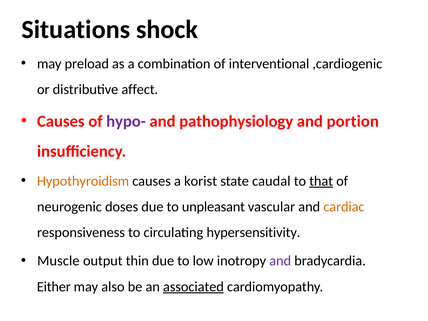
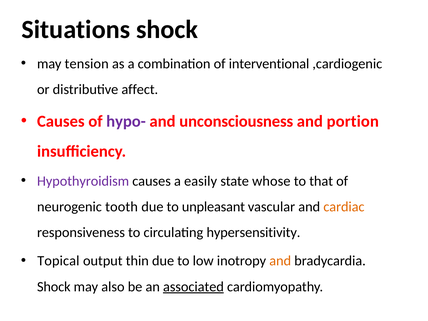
preload: preload -> tension
pathophysiology: pathophysiology -> unconsciousness
Hypothyroidism colour: orange -> purple
korist: korist -> easily
caudal: caudal -> whose
that underline: present -> none
doses: doses -> tooth
Muscle: Muscle -> Topical
and at (280, 261) colour: purple -> orange
Either at (54, 287): Either -> Shock
